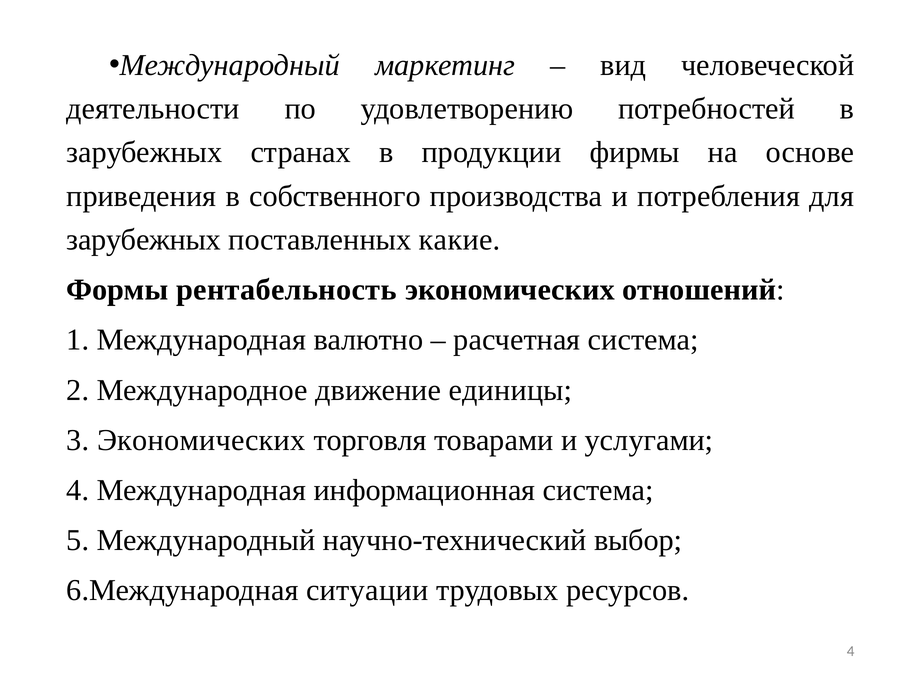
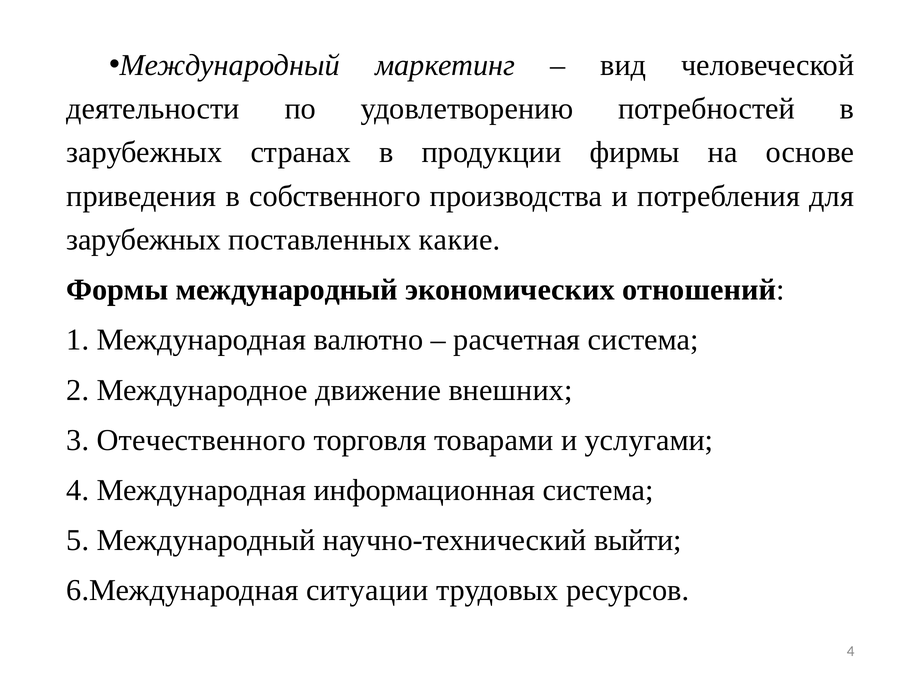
Формы рентабельность: рентабельность -> международный
единицы: единицы -> внешних
3 Экономических: Экономических -> Отечественного
выбор: выбор -> выйти
